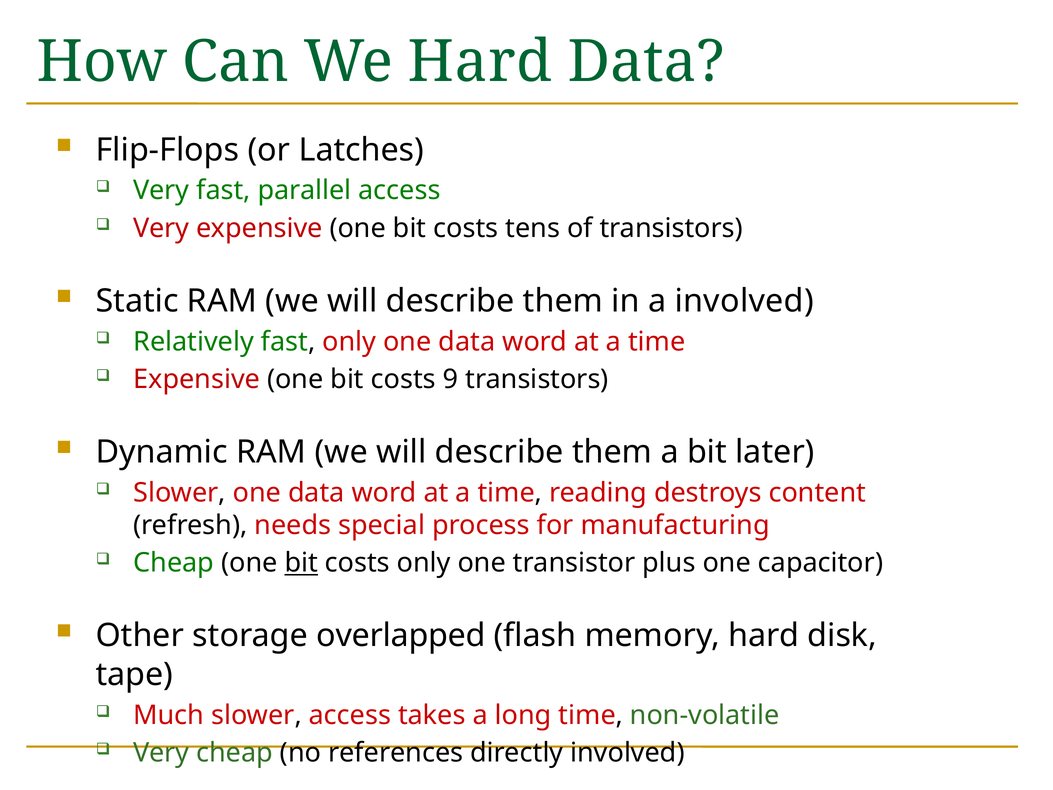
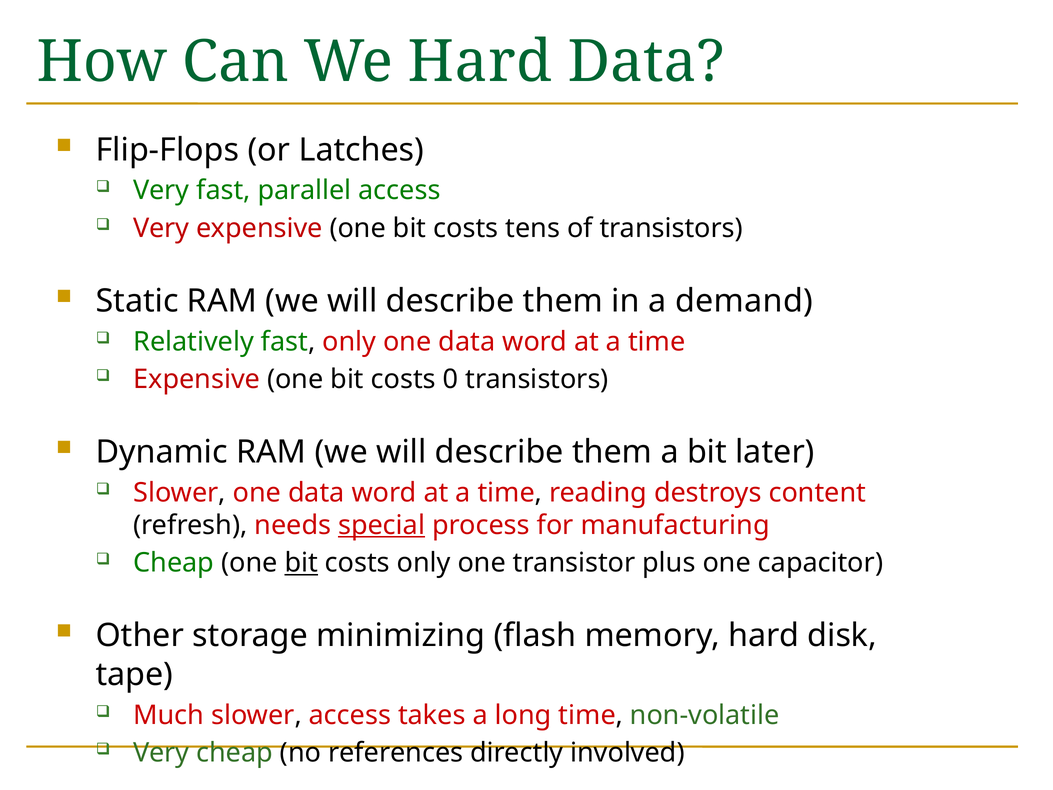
a involved: involved -> demand
9: 9 -> 0
special underline: none -> present
overlapped: overlapped -> minimizing
